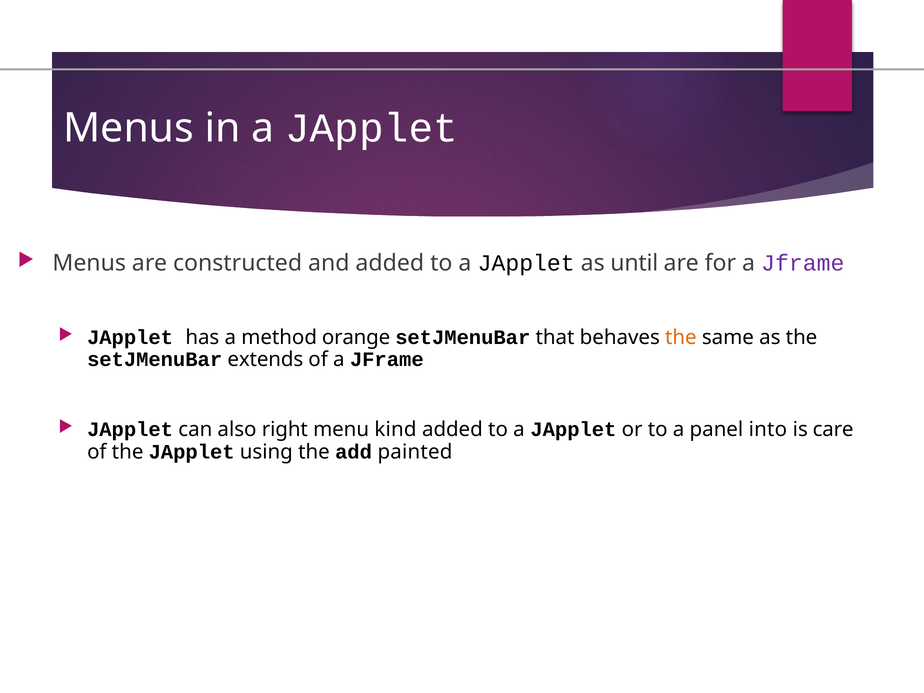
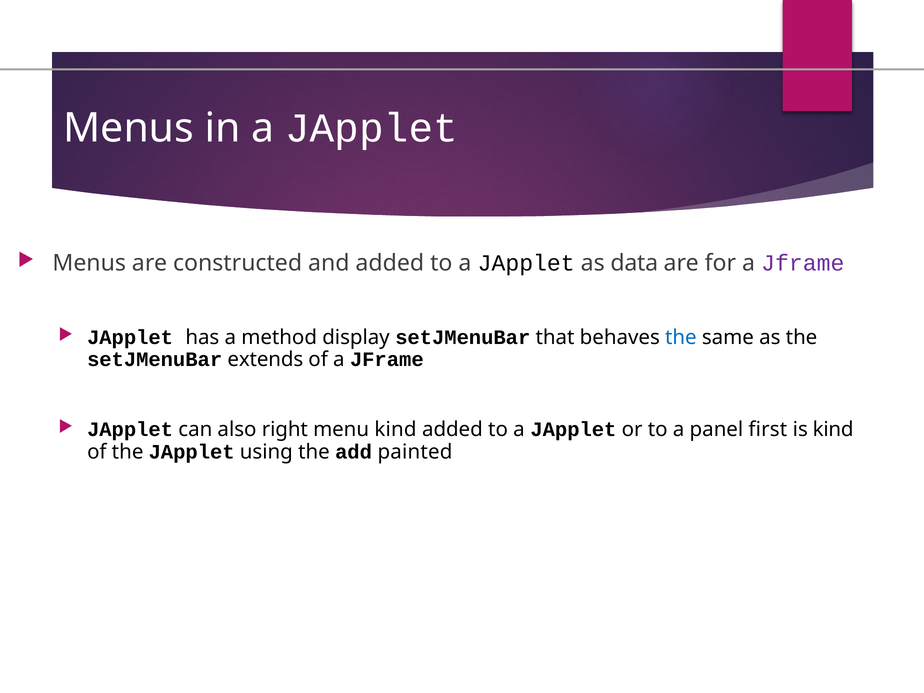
until: until -> data
orange: orange -> display
the at (681, 338) colour: orange -> blue
into: into -> first
is care: care -> kind
